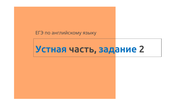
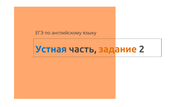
задание colour: blue -> orange
